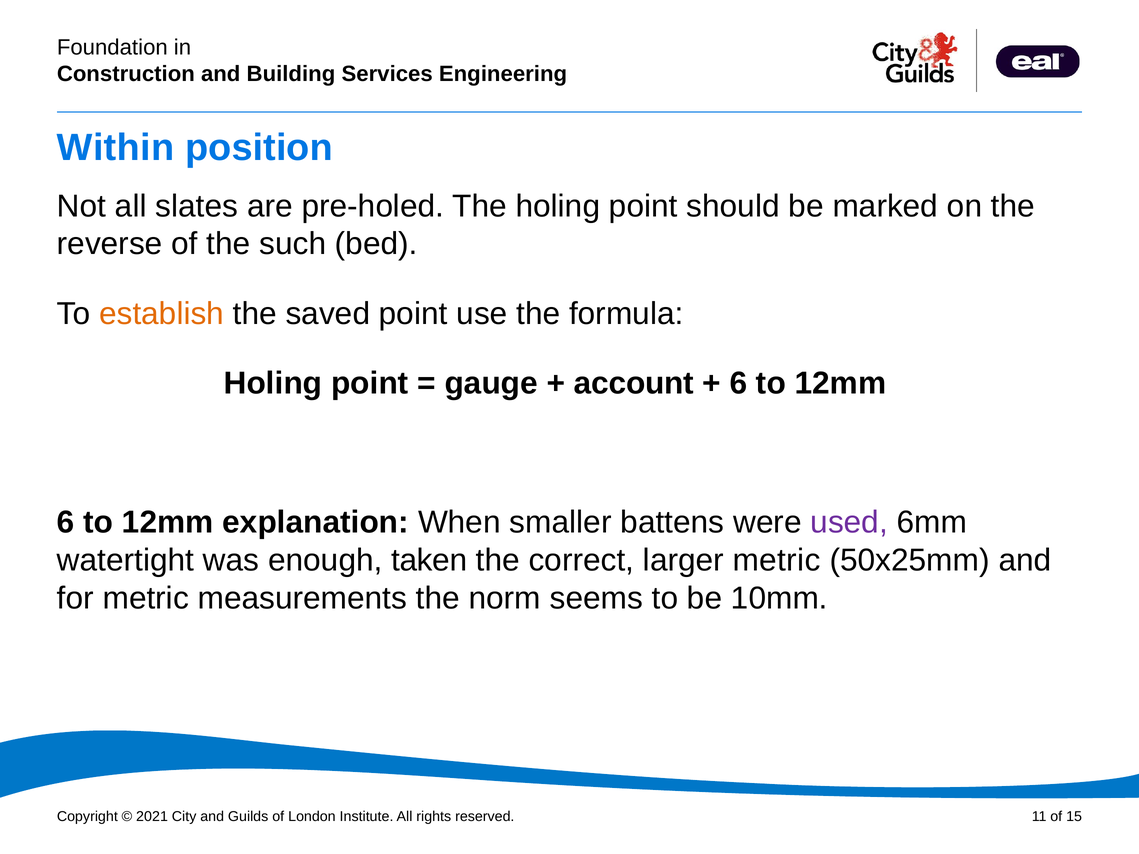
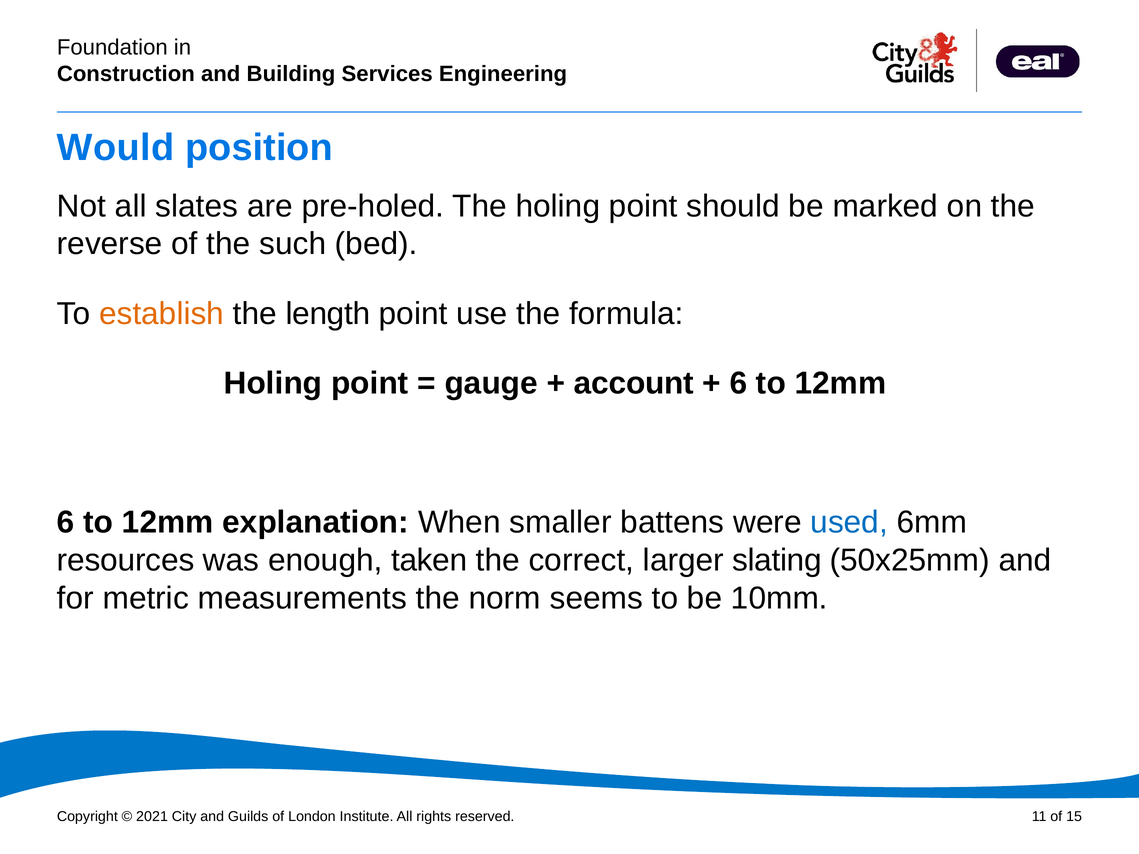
Within: Within -> Would
saved: saved -> length
used colour: purple -> blue
watertight: watertight -> resources
larger metric: metric -> slating
